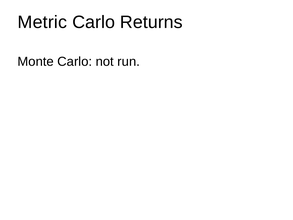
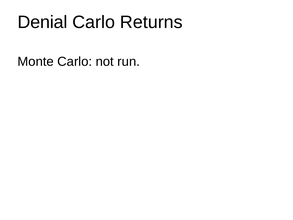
Metric: Metric -> Denial
